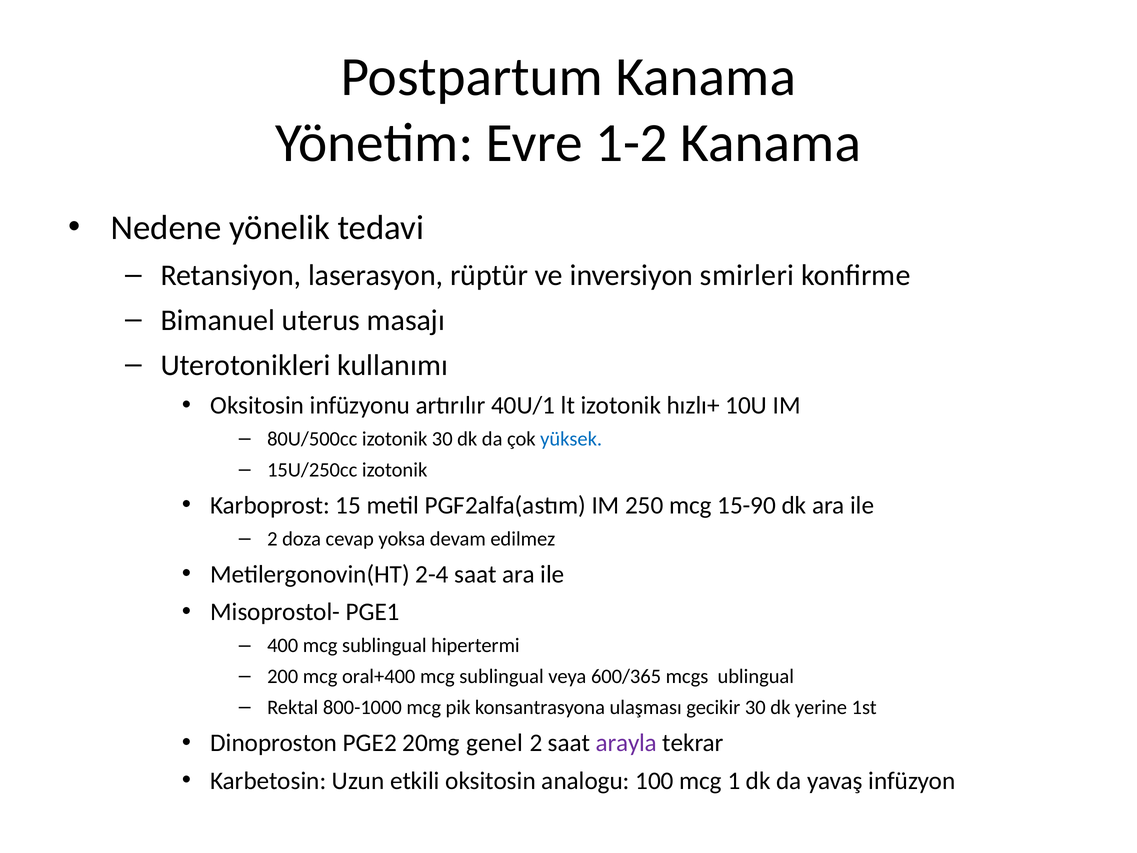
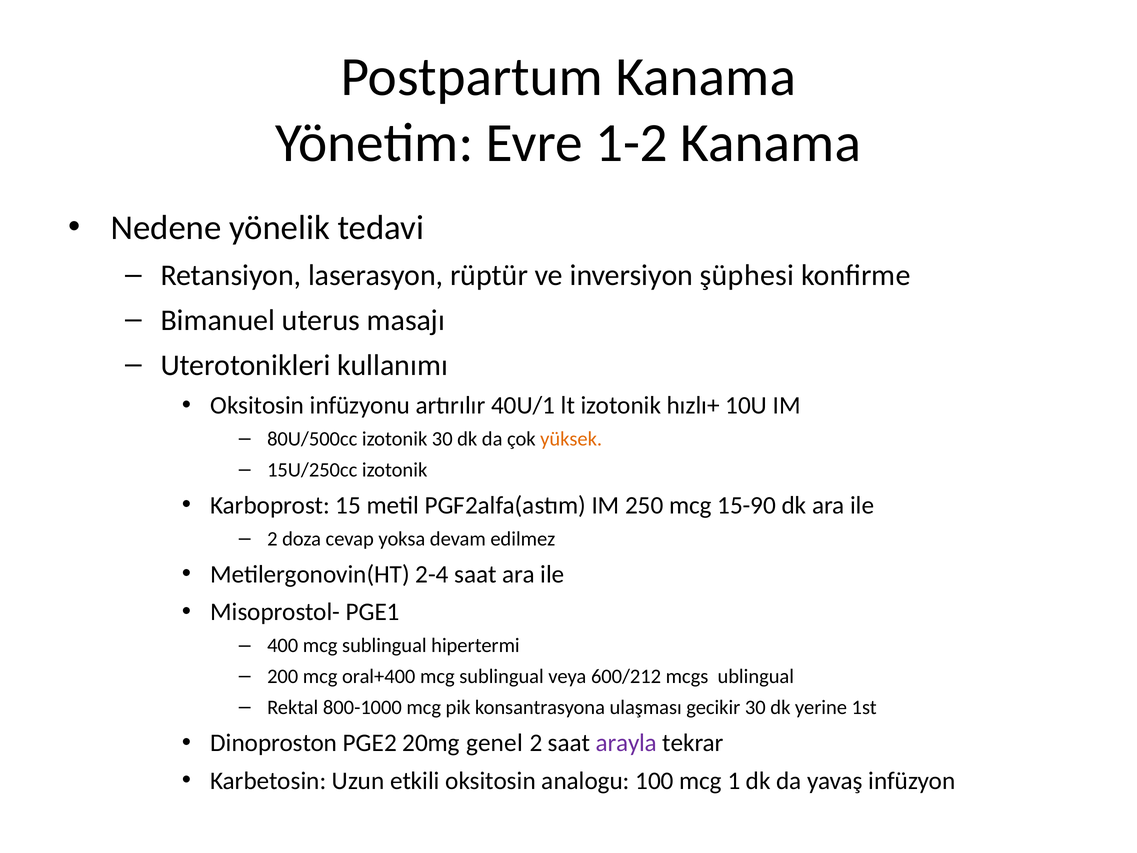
smirleri: smirleri -> şüphesi
yüksek colour: blue -> orange
600/365: 600/365 -> 600/212
